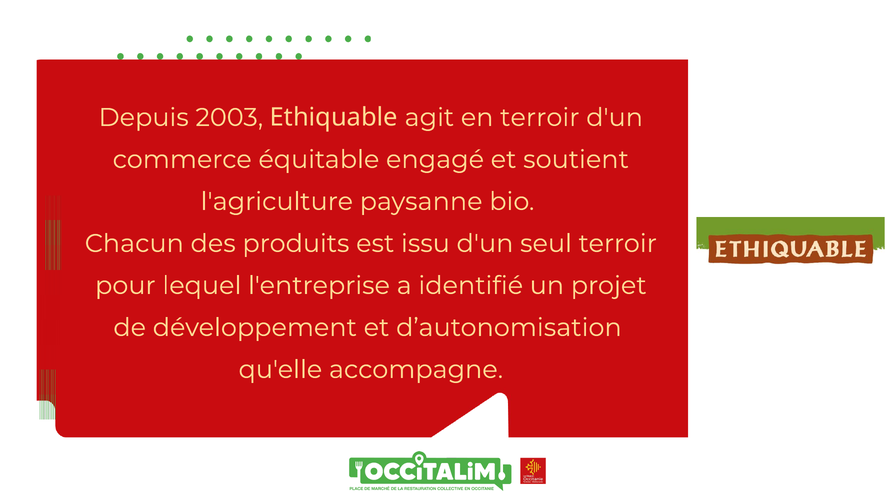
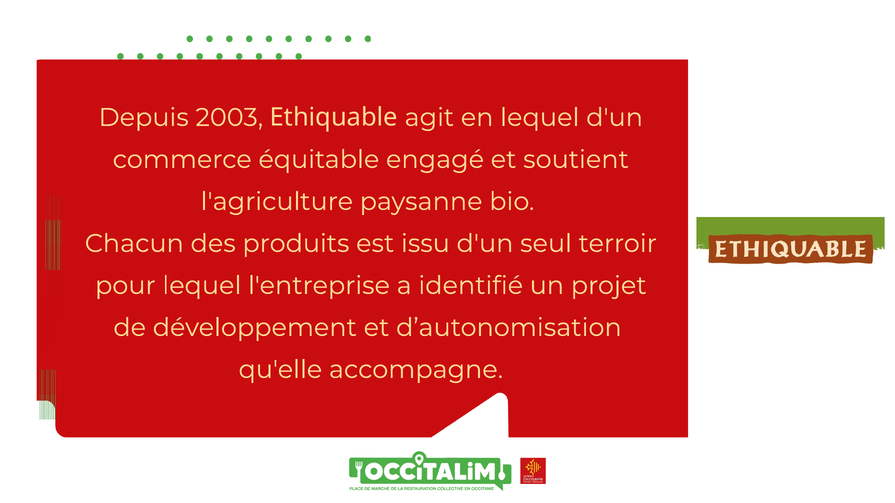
en terroir: terroir -> lequel
